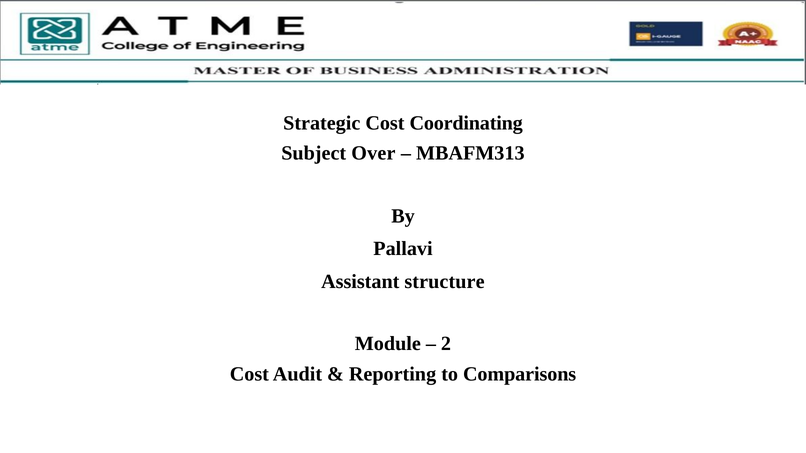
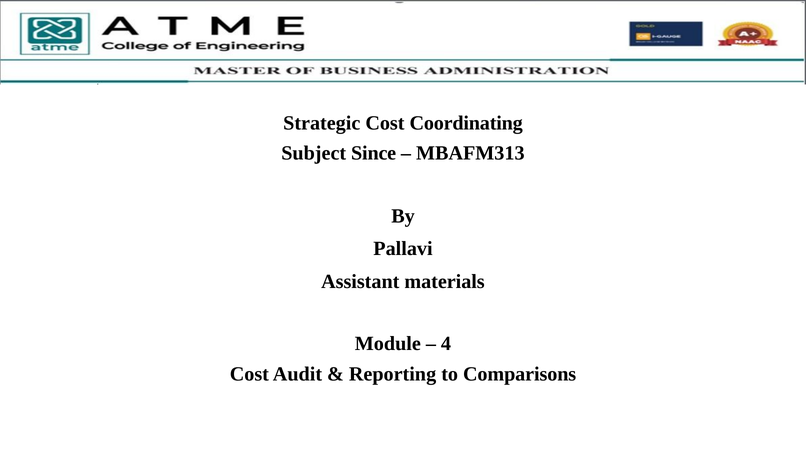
Over: Over -> Since
structure: structure -> materials
2: 2 -> 4
